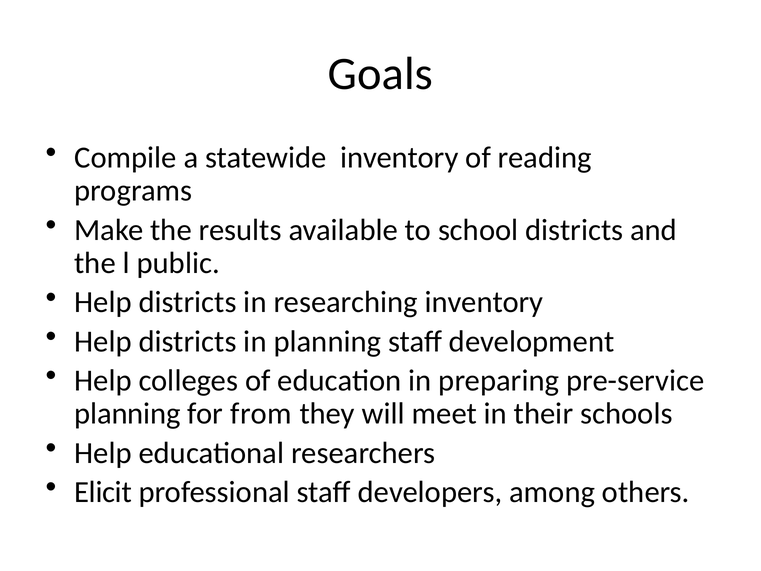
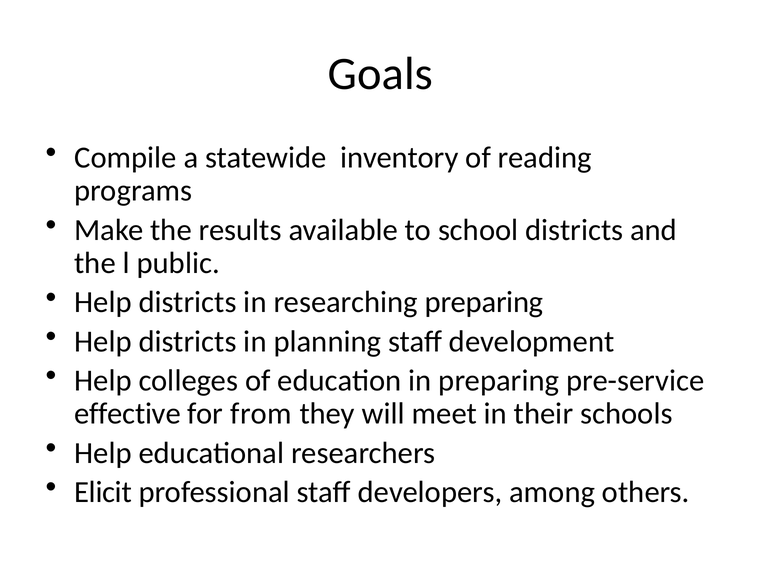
researching inventory: inventory -> preparing
planning at (127, 414): planning -> effective
